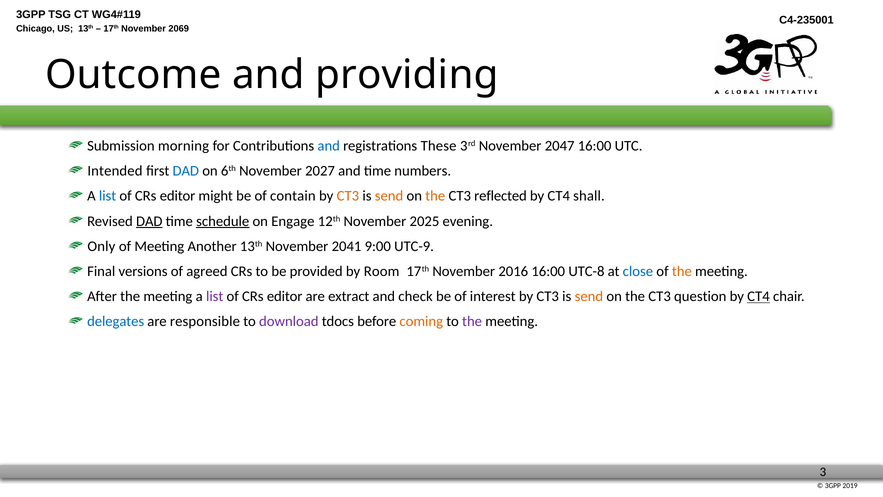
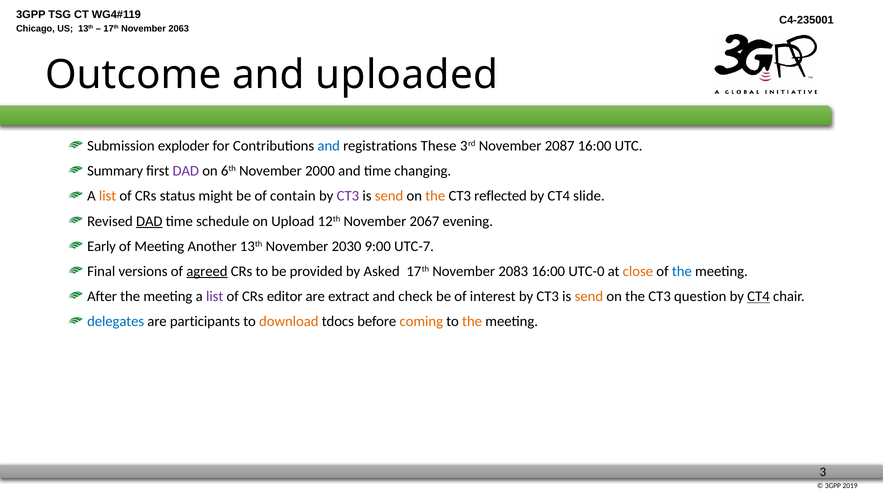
2069: 2069 -> 2063
providing: providing -> uploaded
morning: morning -> exploder
2047: 2047 -> 2087
Intended: Intended -> Summary
DAD at (186, 171) colour: blue -> purple
2027: 2027 -> 2000
numbers: numbers -> changing
list at (108, 196) colour: blue -> orange
editor at (178, 196): editor -> status
CT3 at (348, 196) colour: orange -> purple
shall: shall -> slide
schedule underline: present -> none
Engage: Engage -> Upload
2025: 2025 -> 2067
Only: Only -> Early
2041: 2041 -> 2030
UTC-9: UTC-9 -> UTC-7
agreed underline: none -> present
Room: Room -> Asked
2016: 2016 -> 2083
UTC-8: UTC-8 -> UTC-0
close colour: blue -> orange
the at (682, 271) colour: orange -> blue
responsible: responsible -> participants
download colour: purple -> orange
the at (472, 321) colour: purple -> orange
